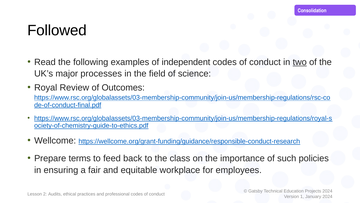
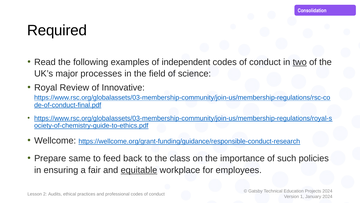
Followed: Followed -> Required
Outcomes: Outcomes -> Innovative
terms: terms -> same
equitable underline: none -> present
